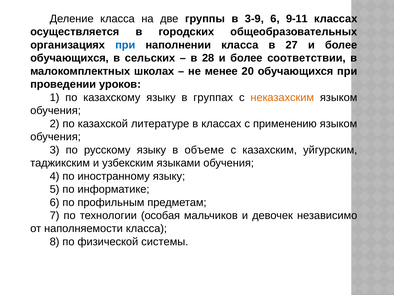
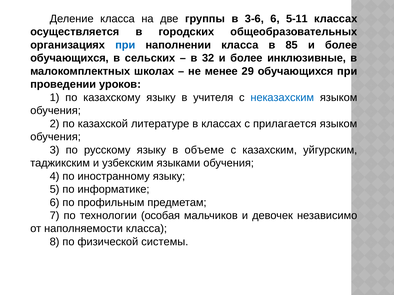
3-9: 3-9 -> 3-6
9-11: 9-11 -> 5-11
27: 27 -> 85
28: 28 -> 32
соответствии: соответствии -> инклюзивные
20: 20 -> 29
группах: группах -> учителя
неказахским colour: orange -> blue
применению: применению -> прилагается
